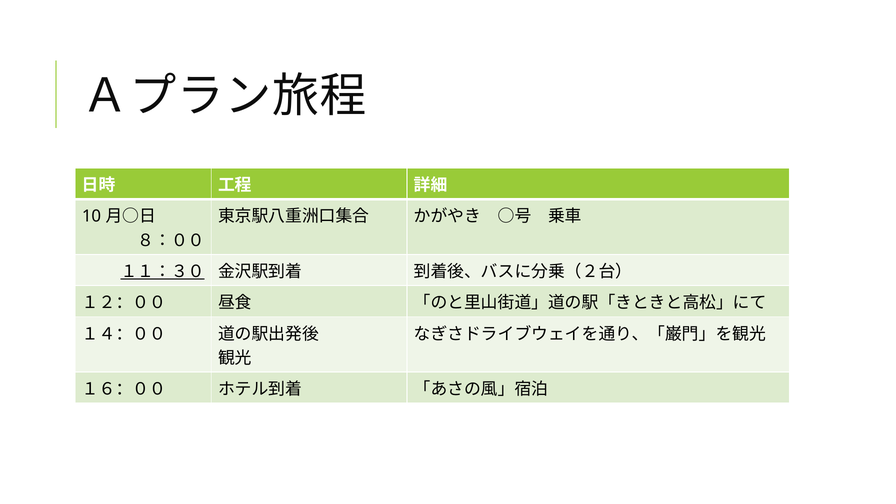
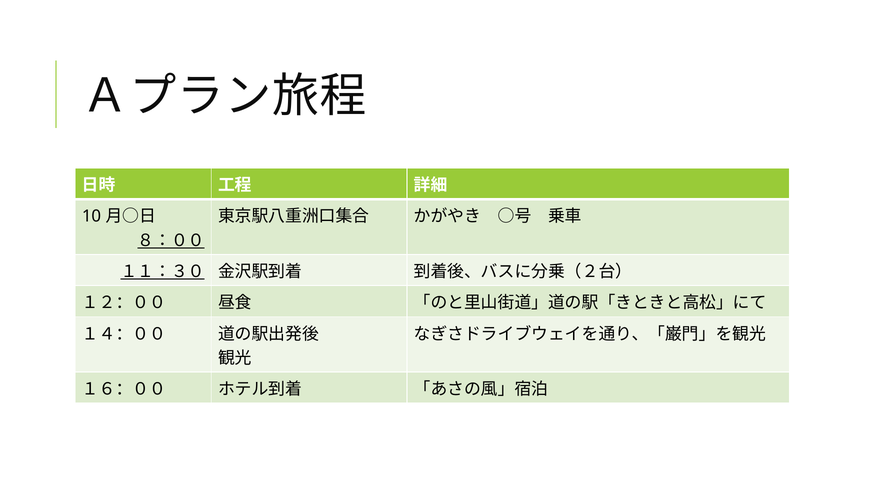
８：００ underline: none -> present
